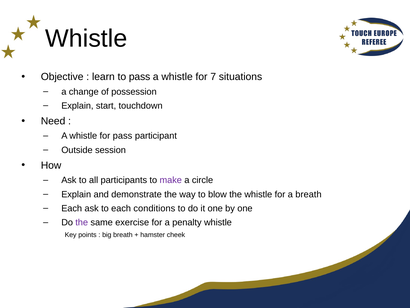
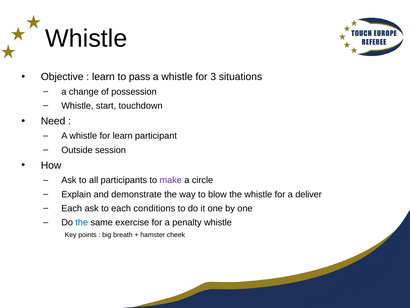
7: 7 -> 3
Explain at (77, 106): Explain -> Whistle
for pass: pass -> learn
a breath: breath -> deliver
the at (82, 222) colour: purple -> blue
